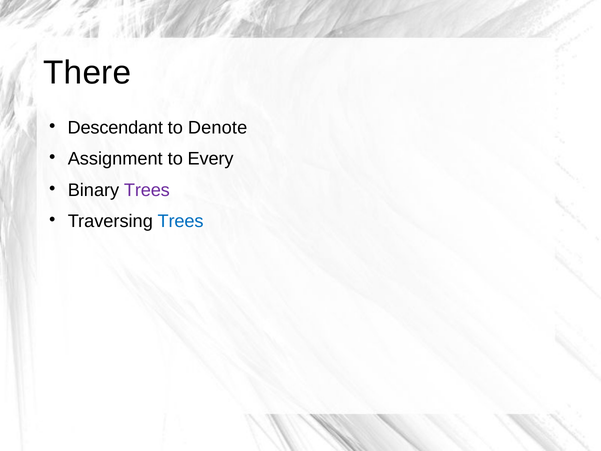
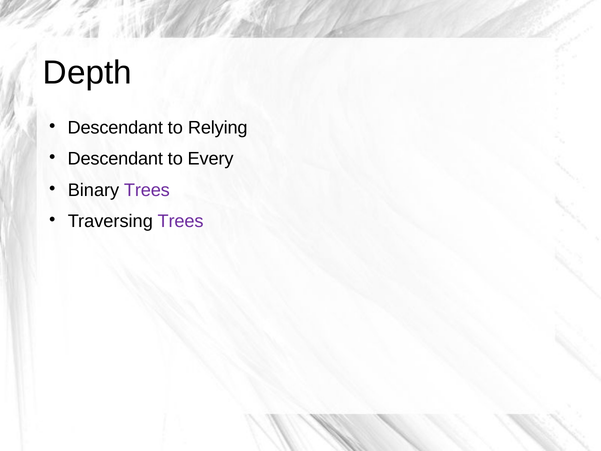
There: There -> Depth
Denote: Denote -> Relying
Assignment at (115, 159): Assignment -> Descendant
Trees at (181, 221) colour: blue -> purple
